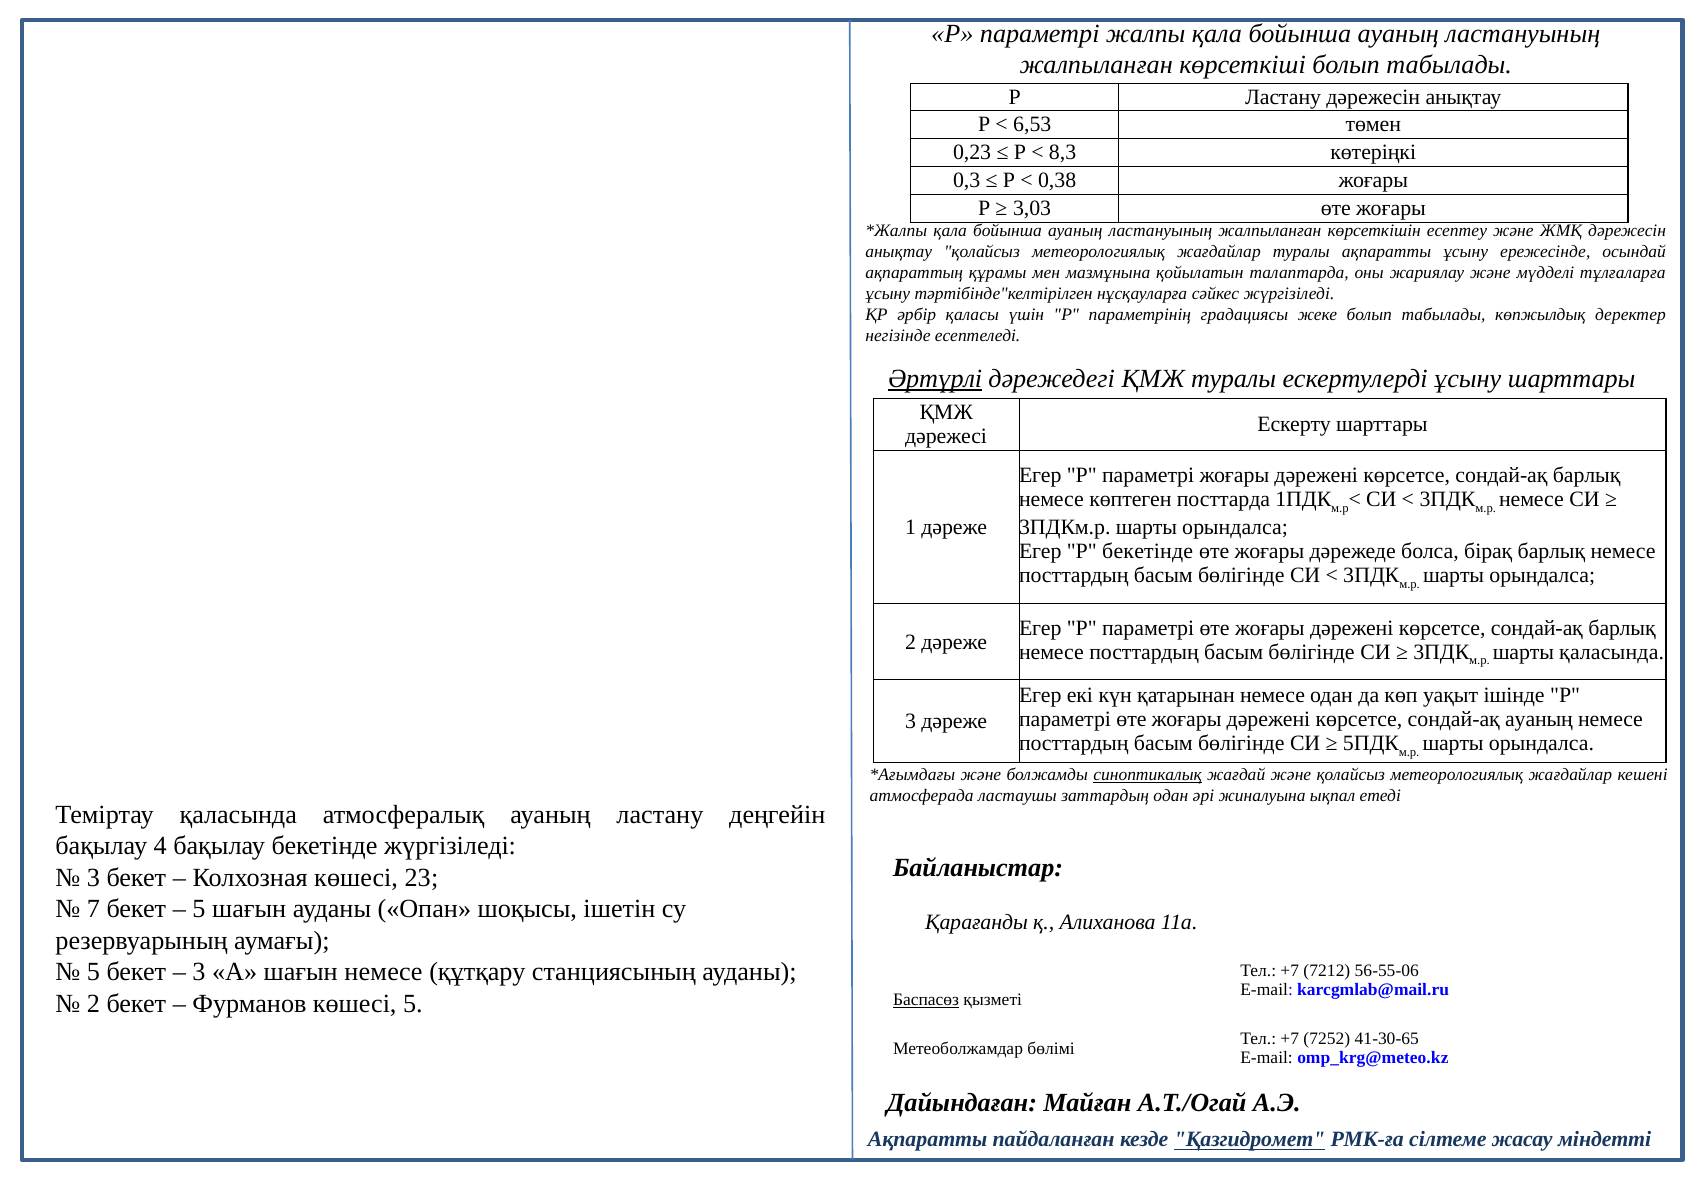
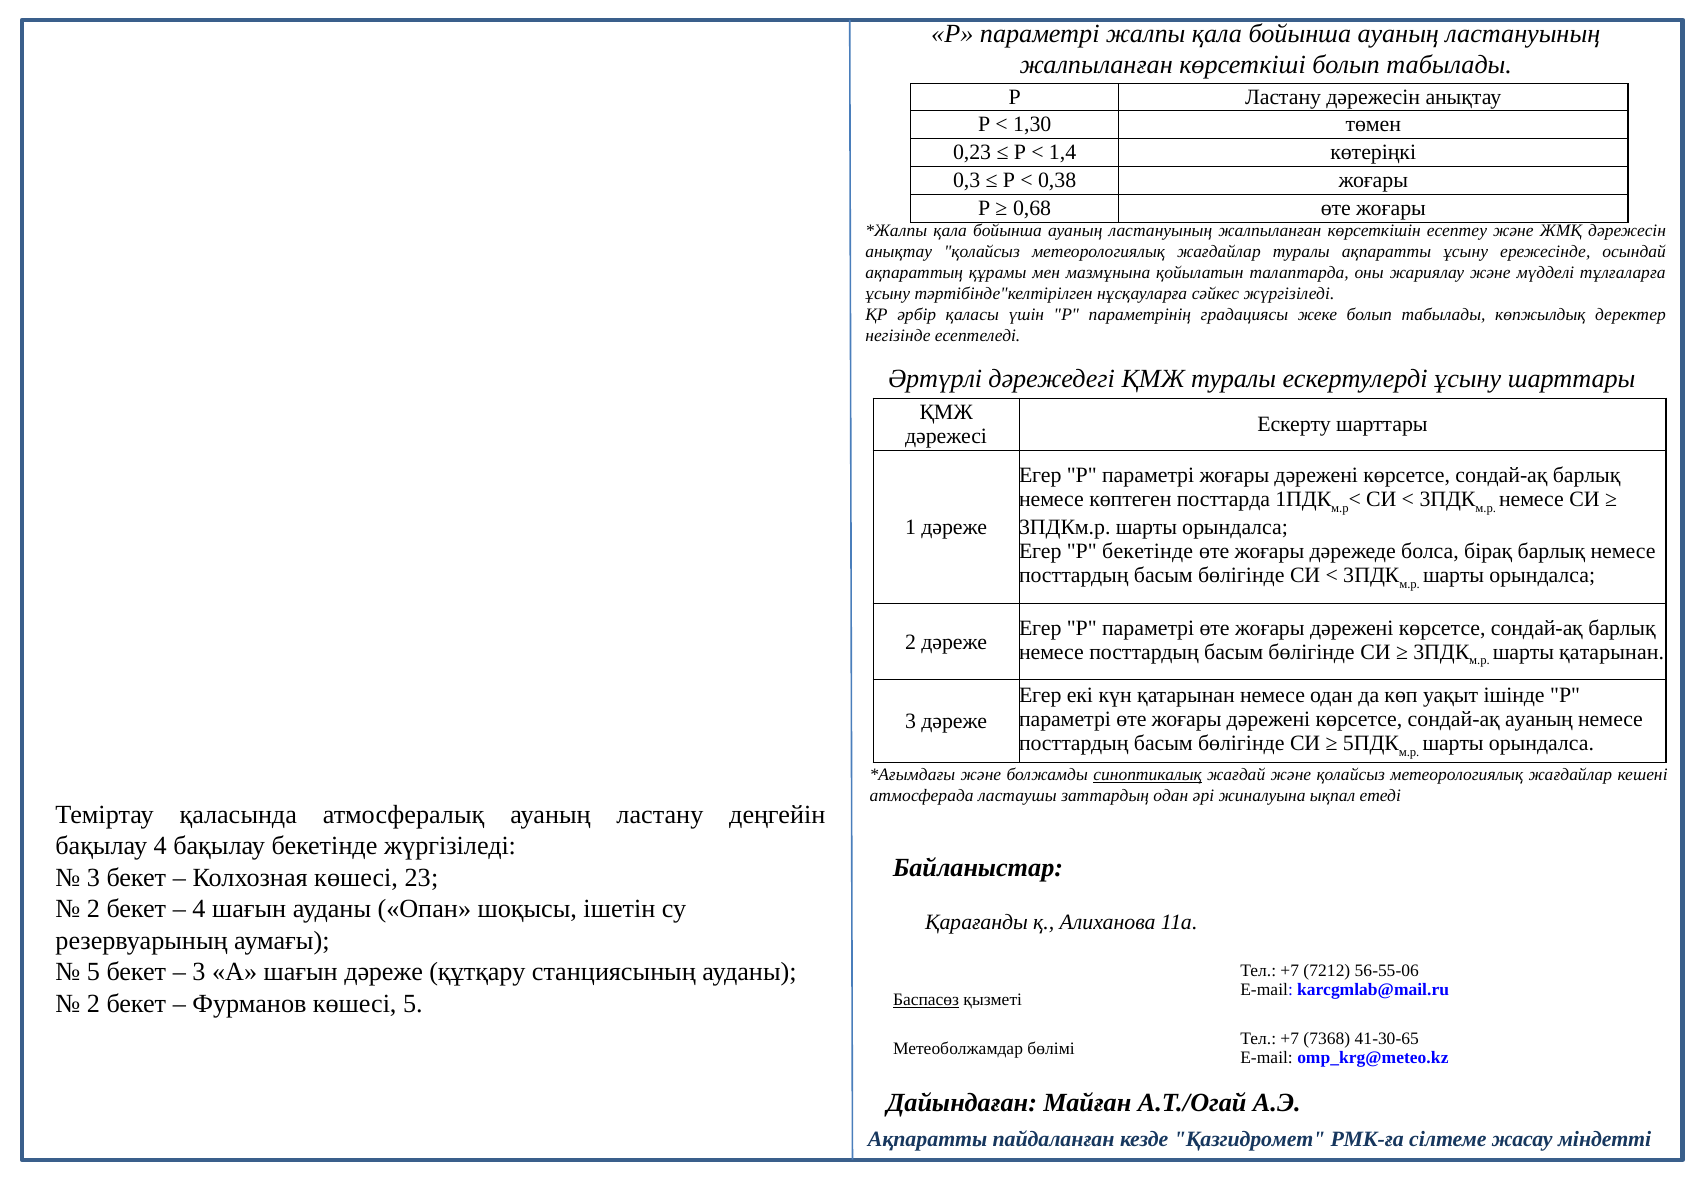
6,53: 6,53 -> 1,30
8,3: 8,3 -> 1,4
3,03: 3,03 -> 0,68
Әртүрлі underline: present -> none
шарты қаласында: қаласында -> қатарынан
7 at (93, 909): 7 -> 2
5 at (199, 909): 5 -> 4
шағын немесе: немесе -> дәреже
7252: 7252 -> 7368
Қазгидромет underline: present -> none
